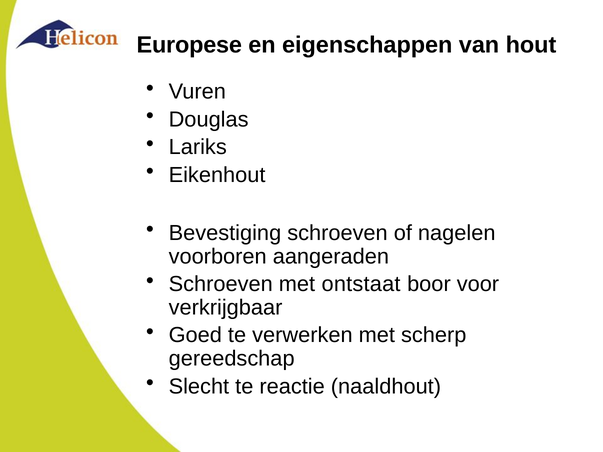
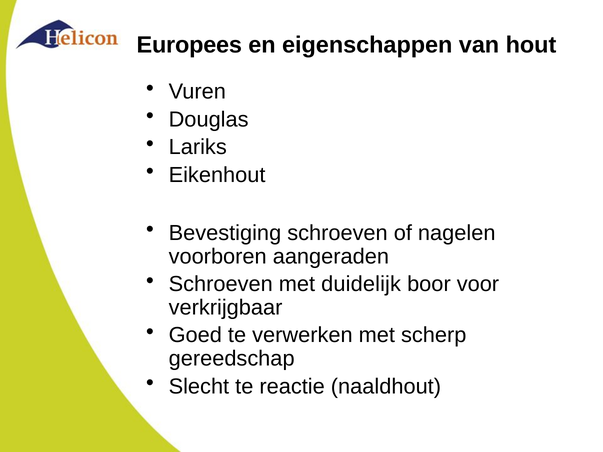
Europese: Europese -> Europees
ontstaat: ontstaat -> duidelijk
